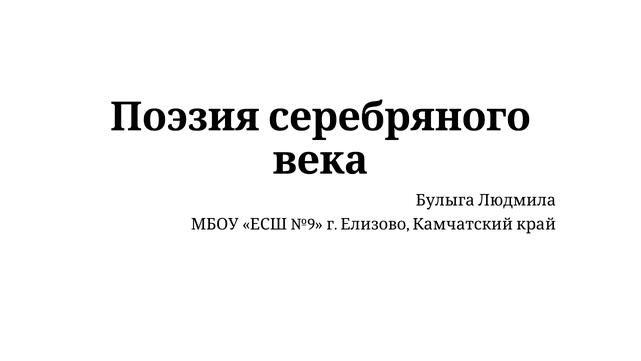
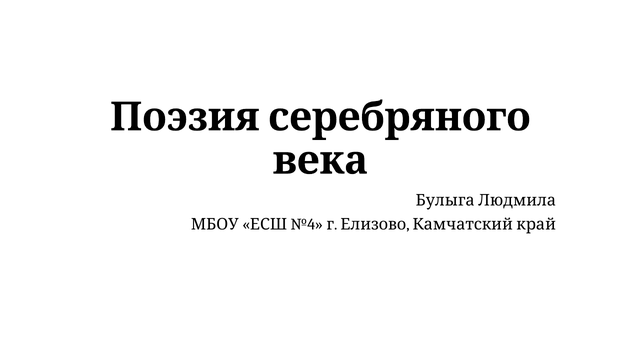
№9: №9 -> №4
